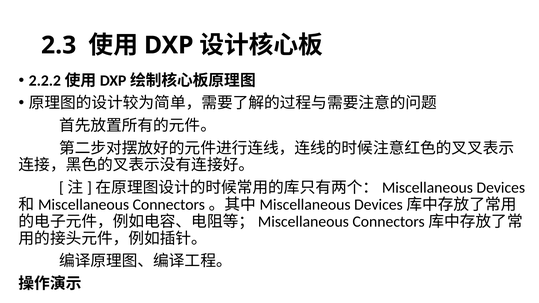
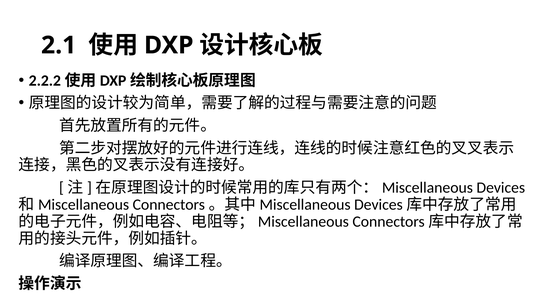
2.3: 2.3 -> 2.1
